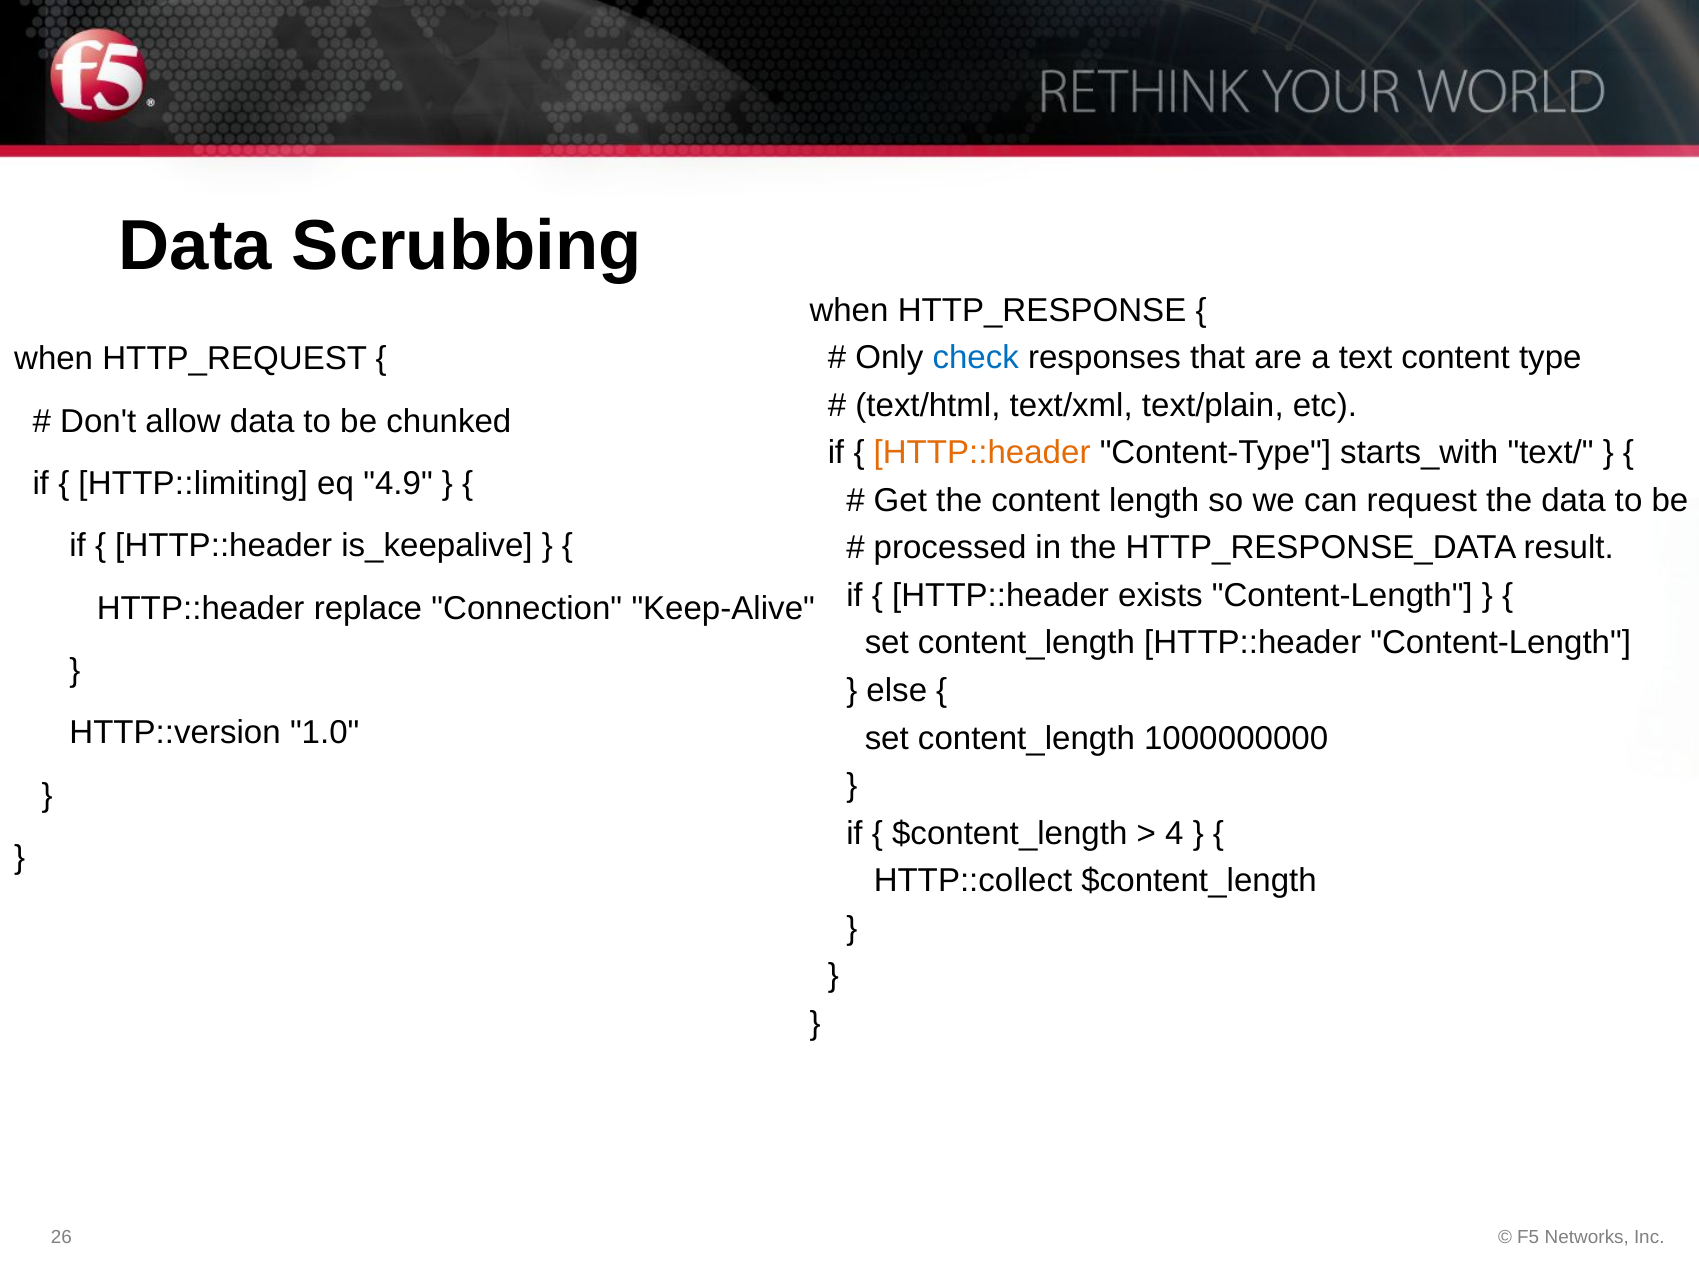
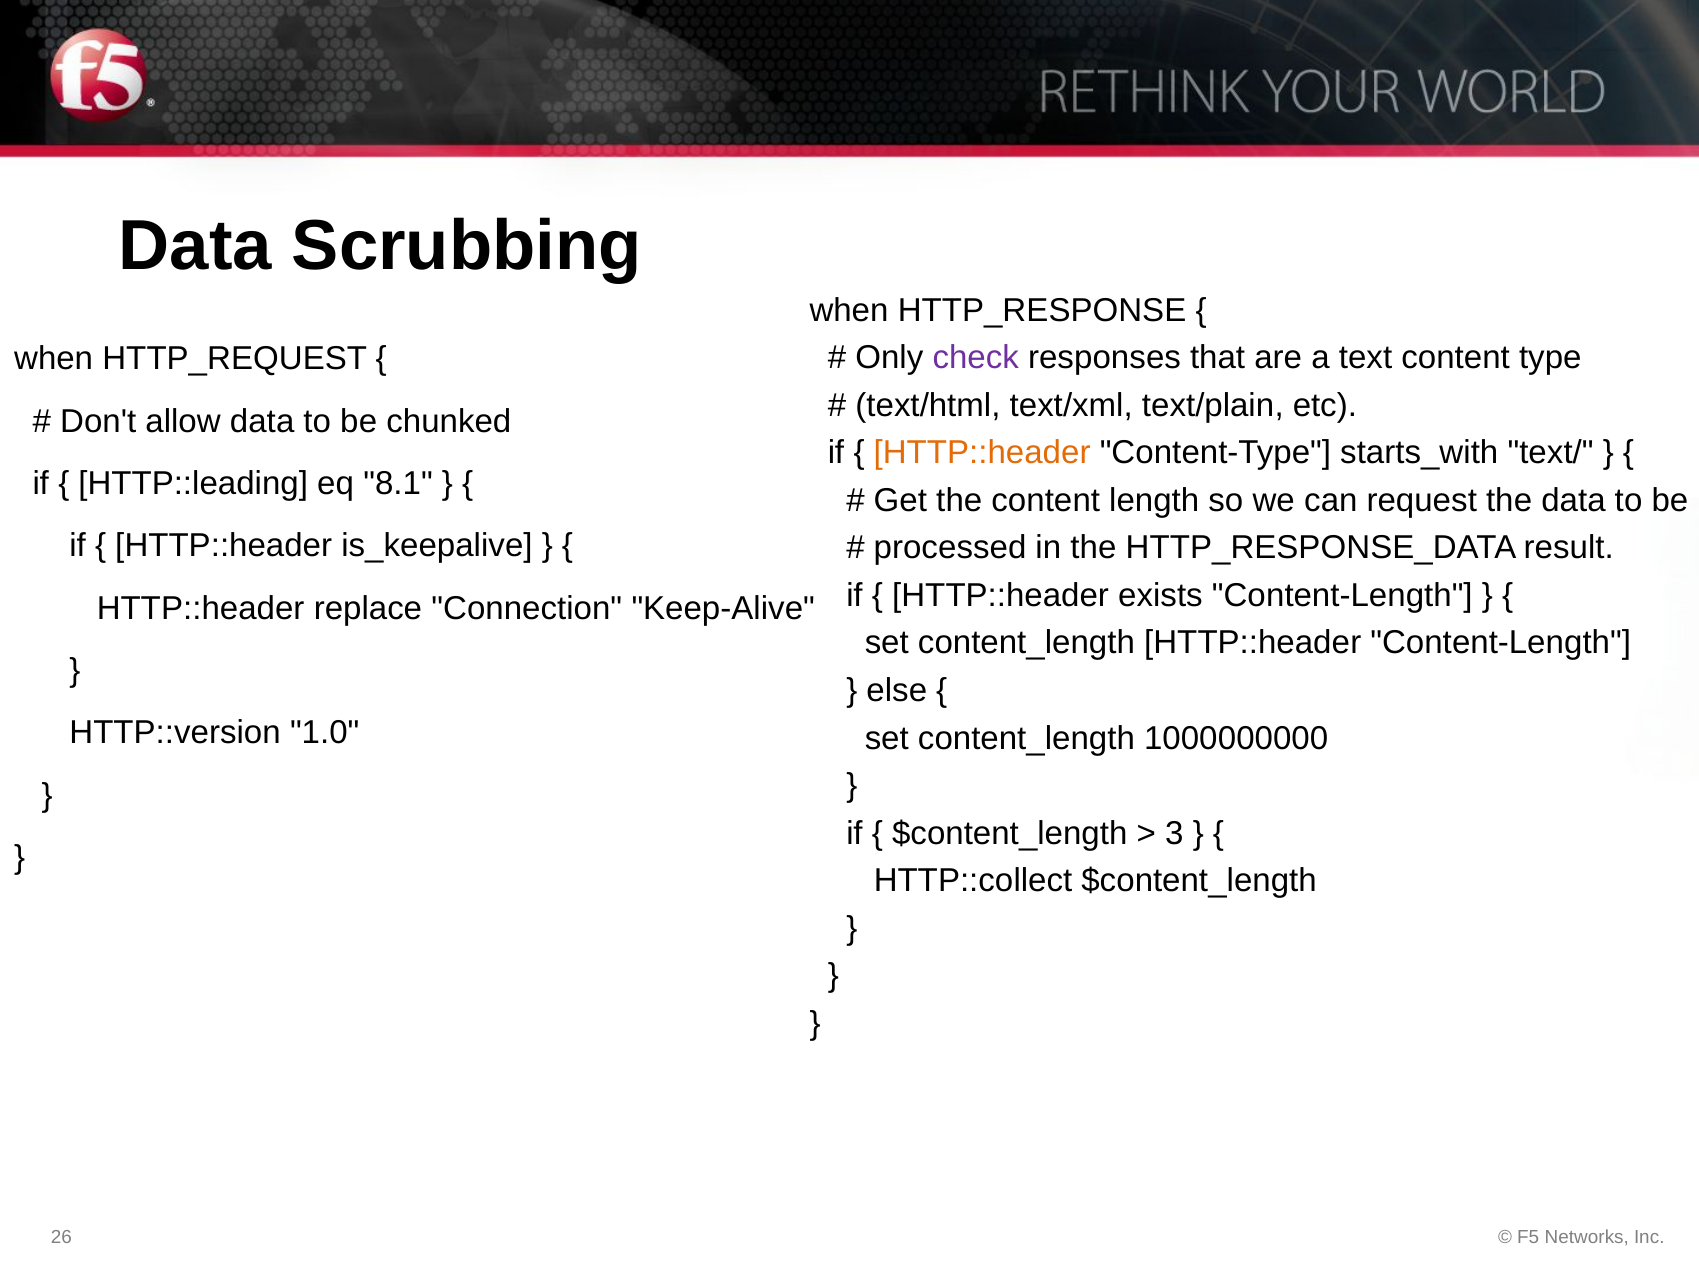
check colour: blue -> purple
HTTP::limiting: HTTP::limiting -> HTTP::leading
4.9: 4.9 -> 8.1
4: 4 -> 3
